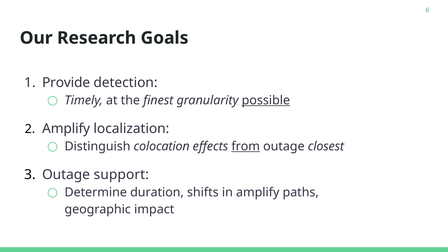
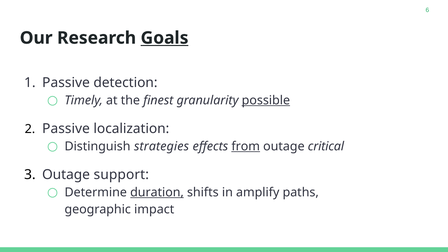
Goals underline: none -> present
Provide at (66, 83): Provide -> Passive
Amplify at (66, 129): Amplify -> Passive
colocation: colocation -> strategies
closest: closest -> critical
duration underline: none -> present
